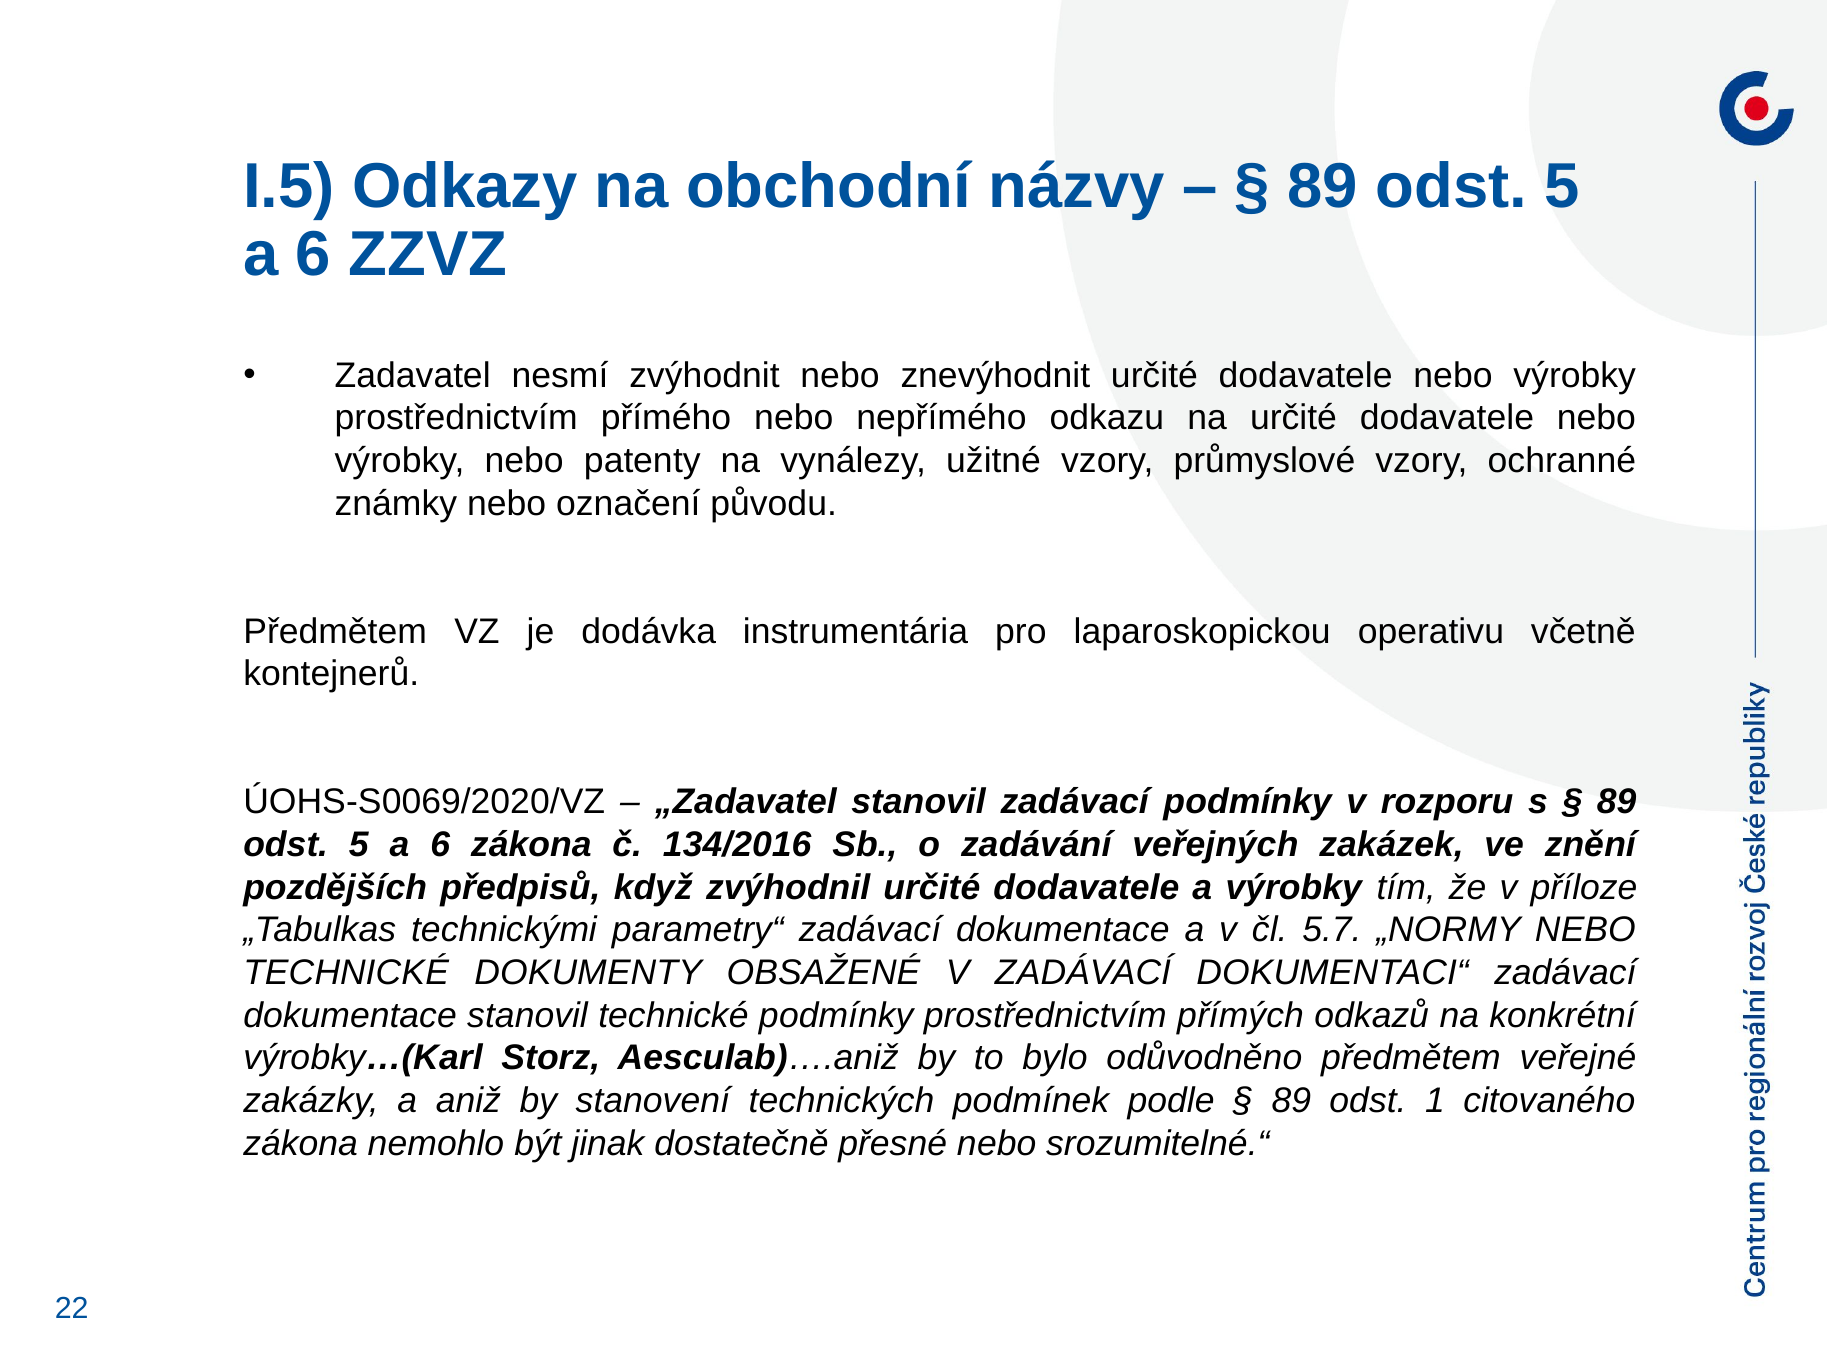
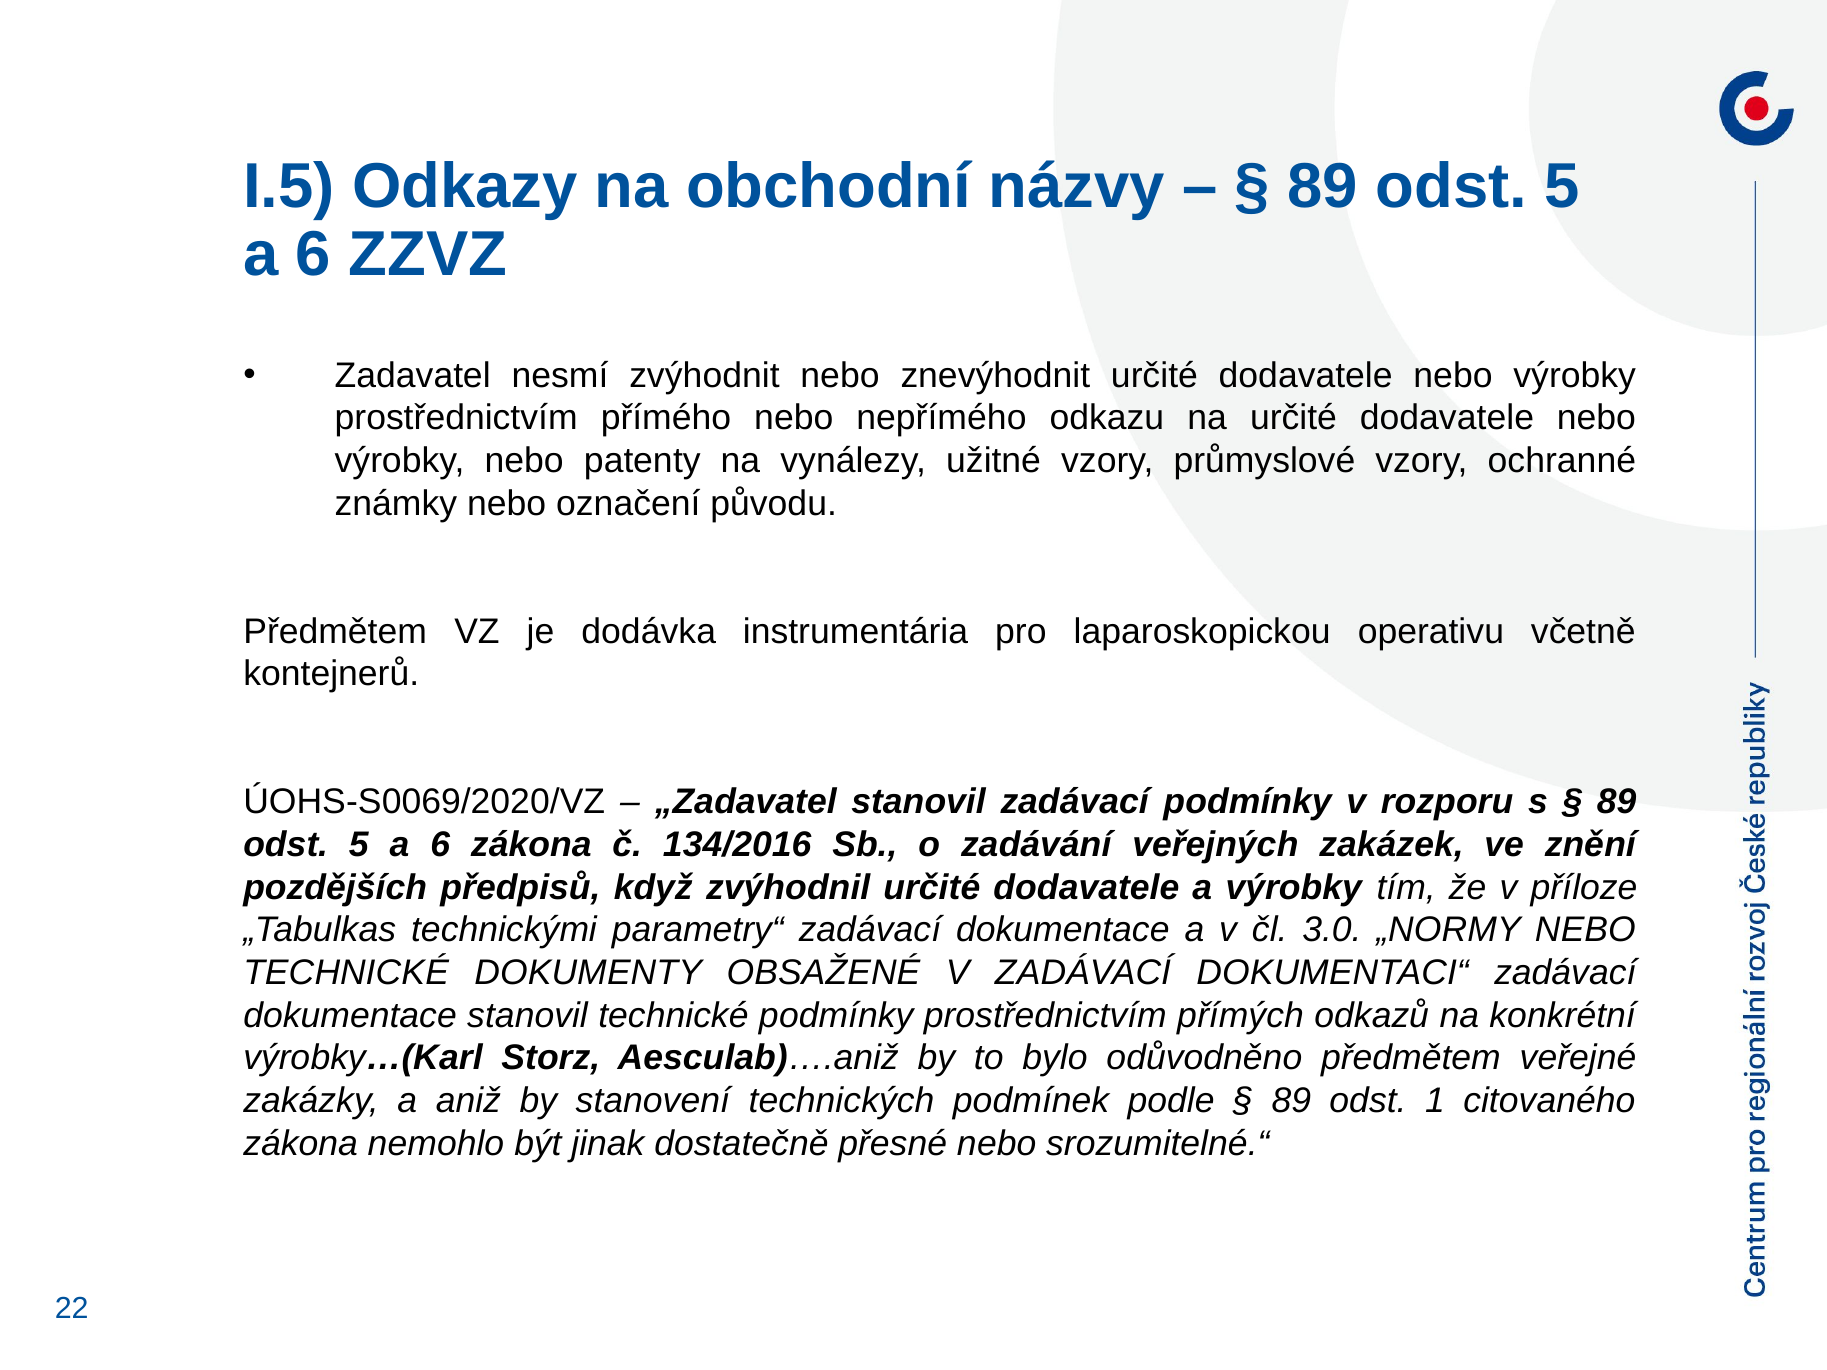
5.7: 5.7 -> 3.0
